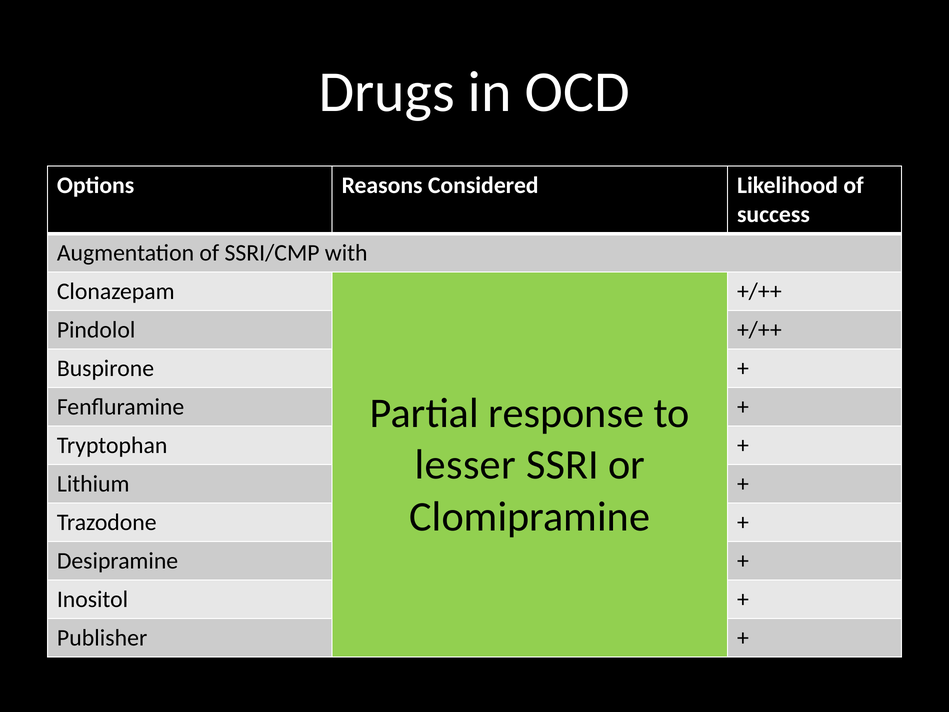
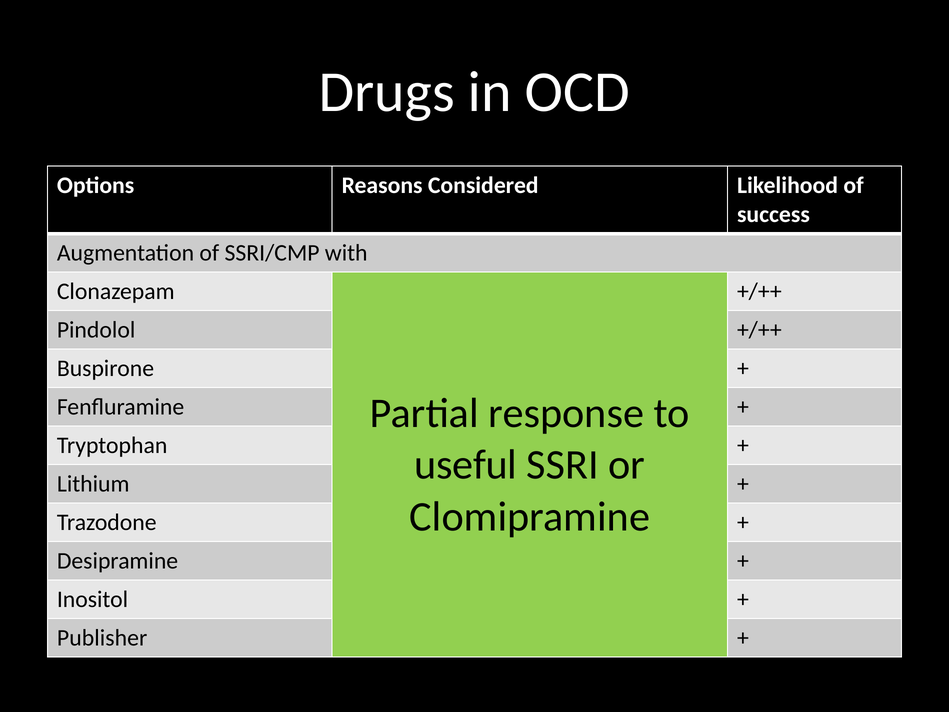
lesser: lesser -> useful
